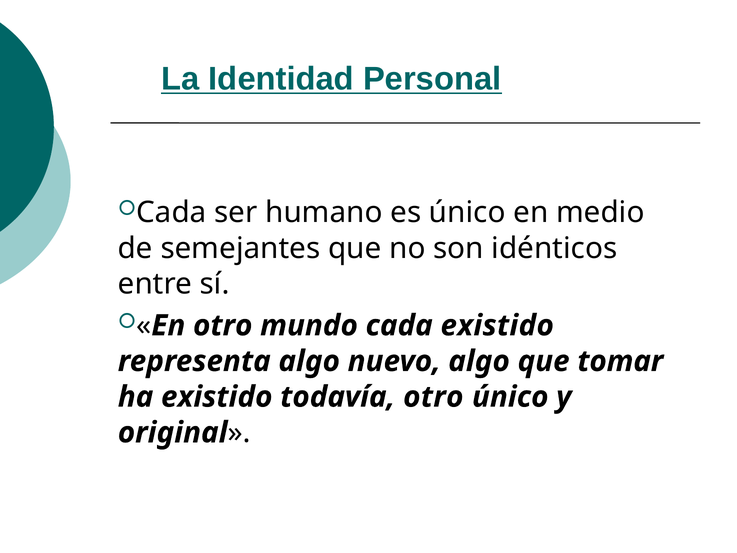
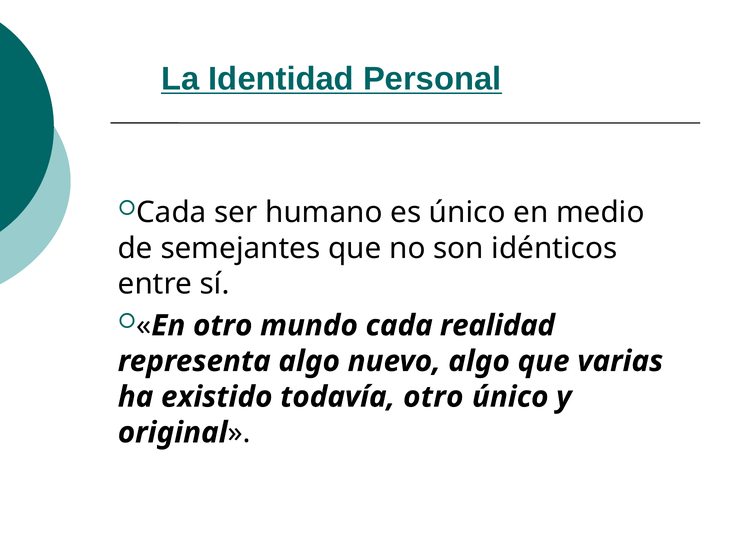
cada existido: existido -> realidad
tomar: tomar -> varias
